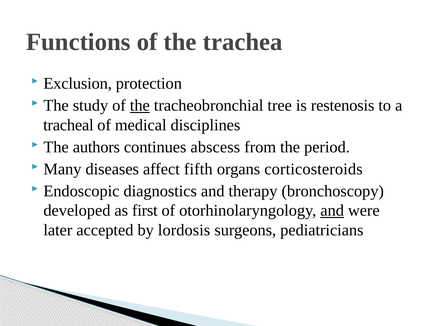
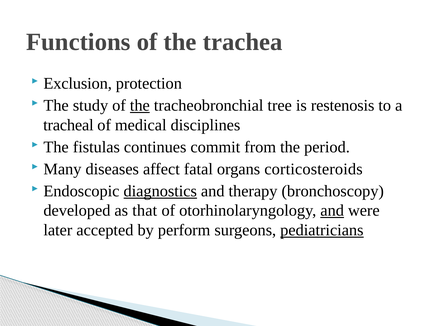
authors: authors -> fistulas
abscess: abscess -> commit
fifth: fifth -> fatal
diagnostics underline: none -> present
first: first -> that
lordosis: lordosis -> perform
pediatricians underline: none -> present
